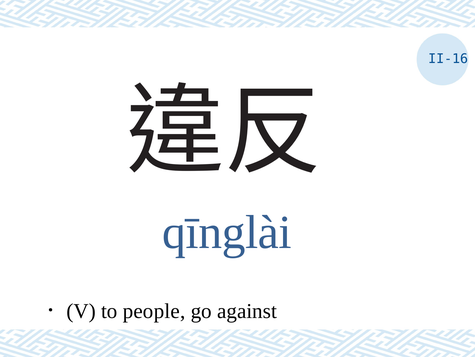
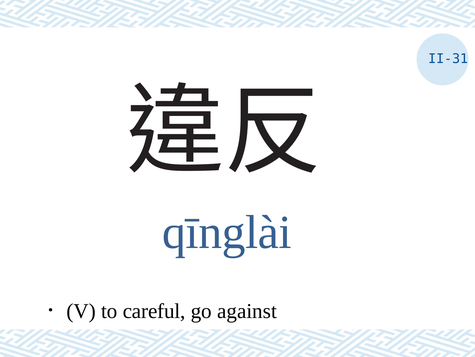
II-16: II-16 -> II-31
people: people -> careful
